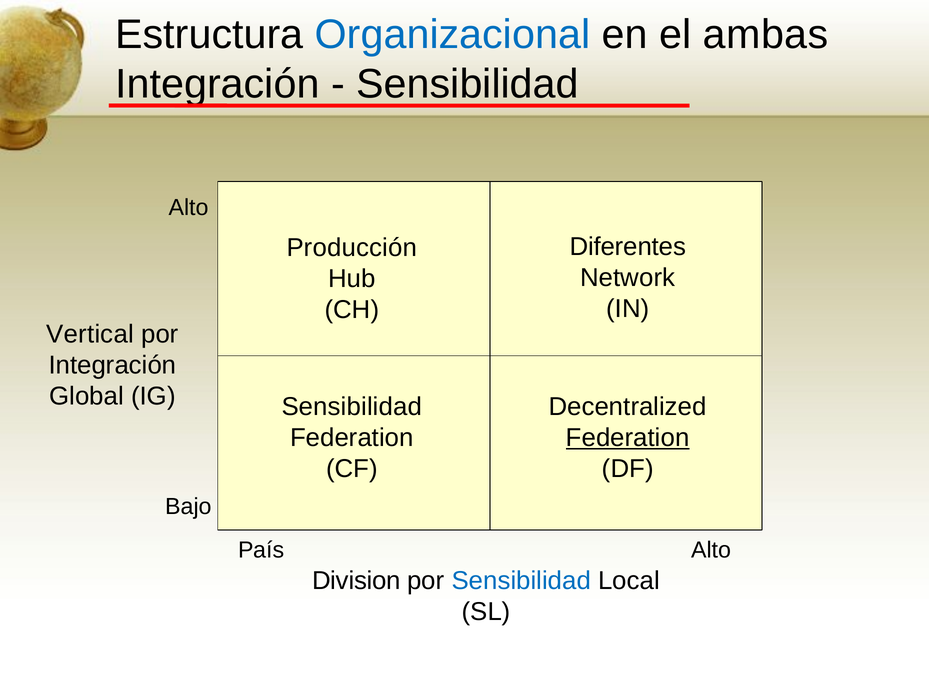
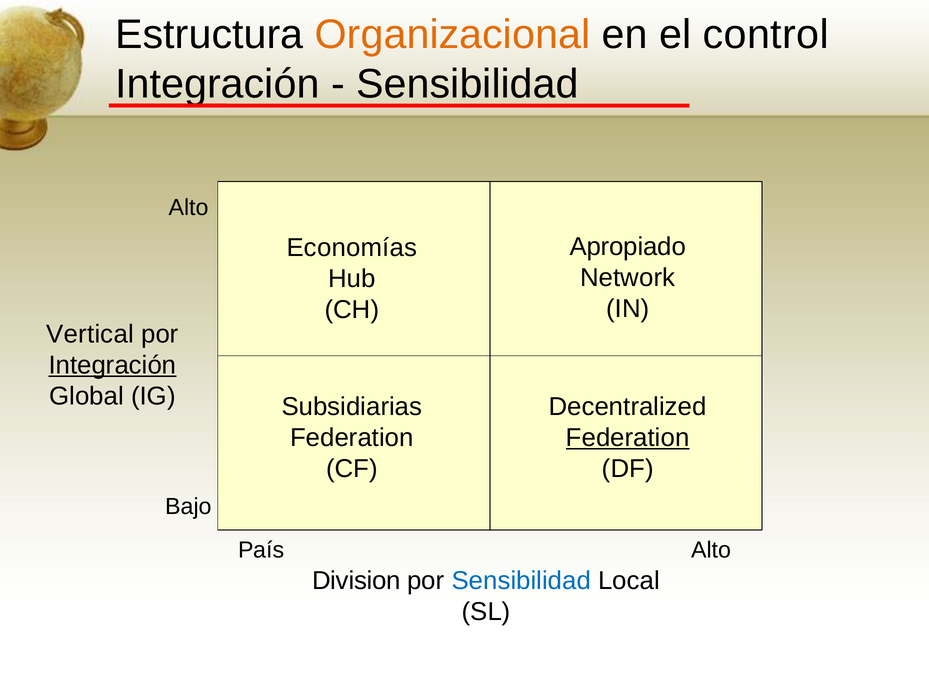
Organizacional colour: blue -> orange
ambas: ambas -> control
Diferentes: Diferentes -> Apropiado
Producción: Producción -> Economías
Integración at (112, 365) underline: none -> present
Sensibilidad at (352, 407): Sensibilidad -> Subsidiarias
